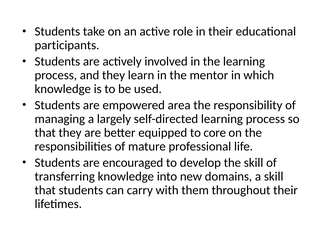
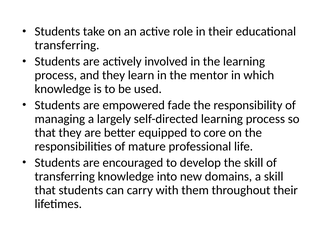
participants at (67, 45): participants -> transferring
area: area -> fade
